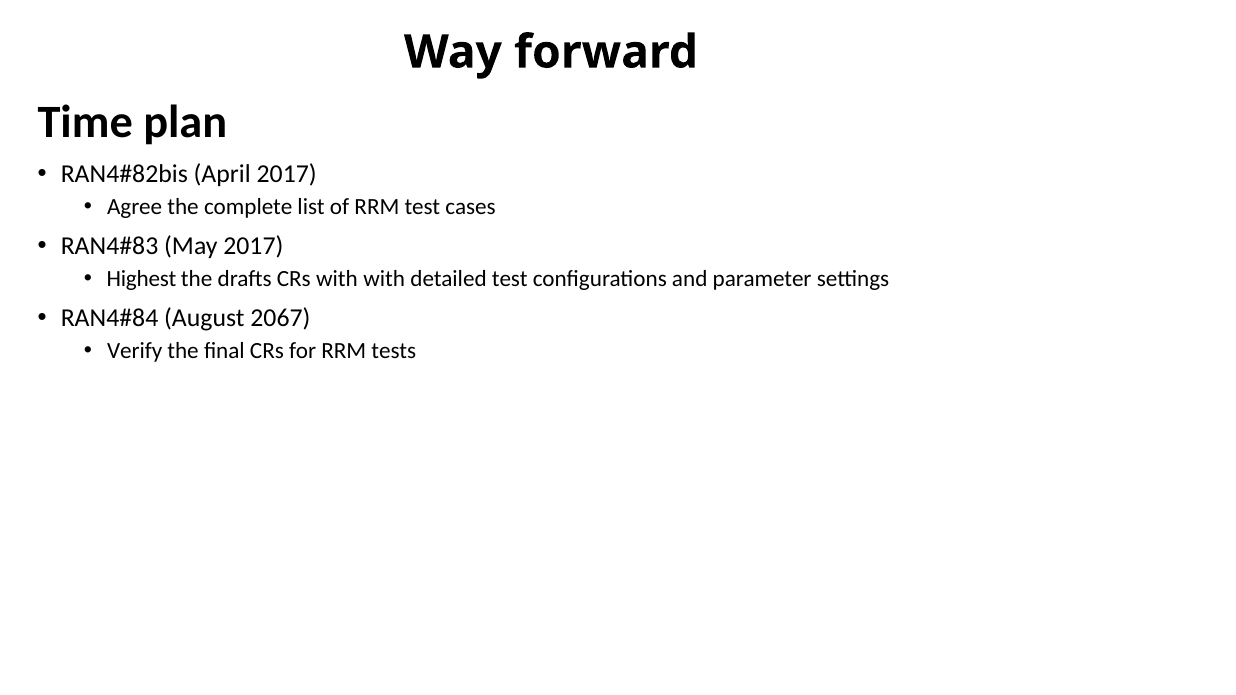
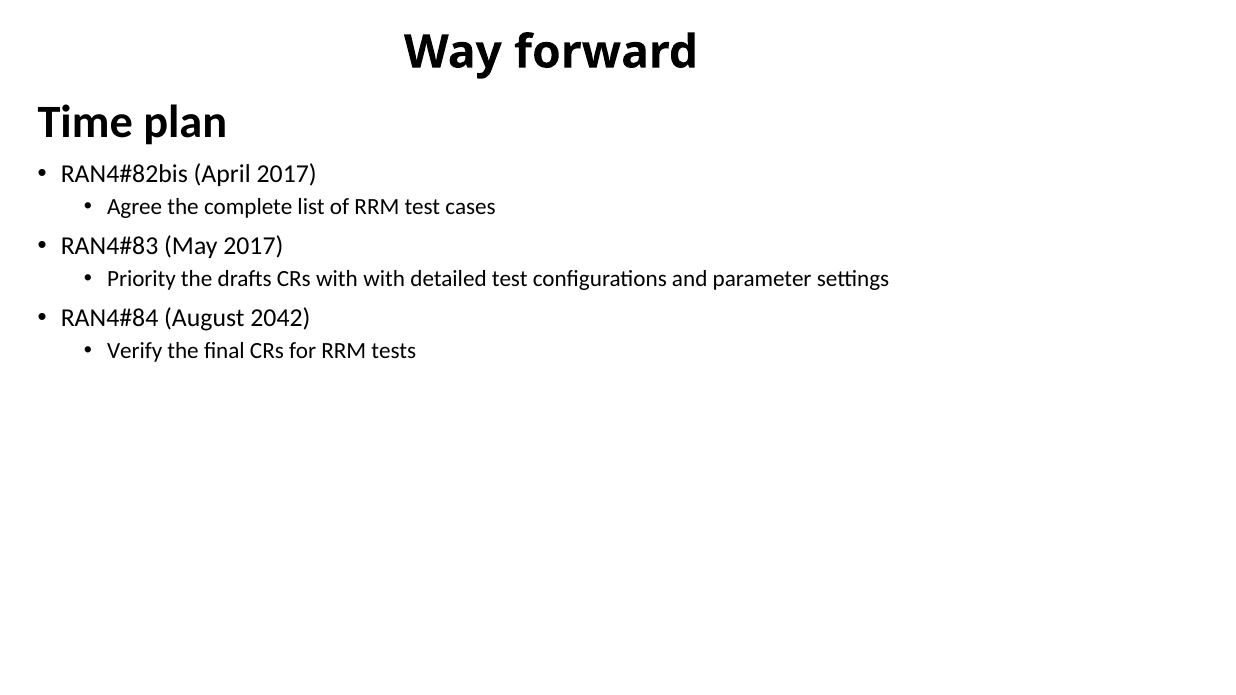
Highest: Highest -> Priority
2067: 2067 -> 2042
